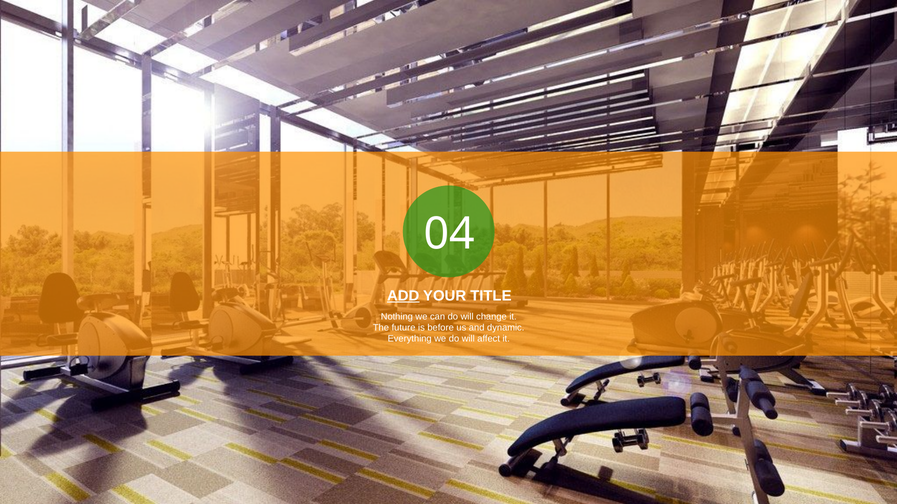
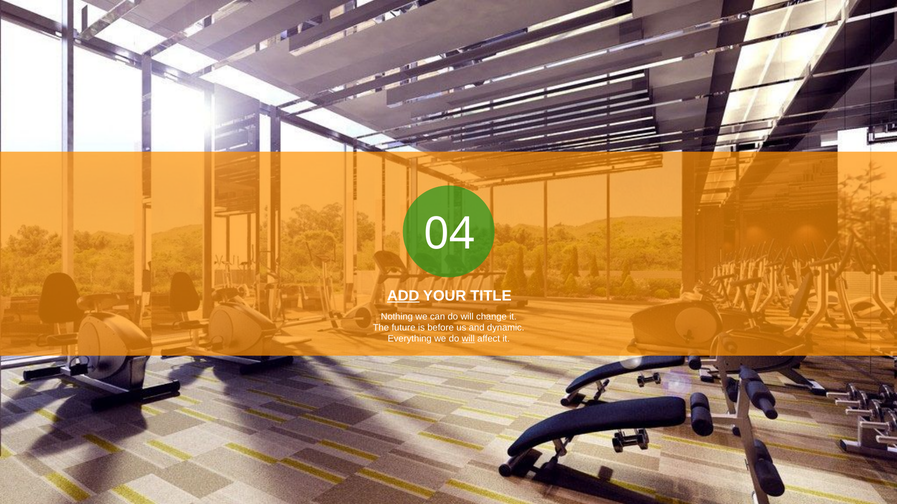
will at (468, 339) underline: none -> present
